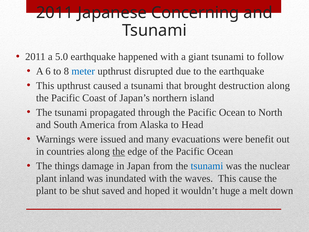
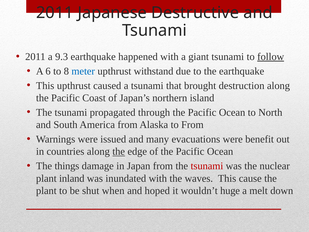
Concerning: Concerning -> Destructive
5.0: 5.0 -> 9.3
follow underline: none -> present
disrupted: disrupted -> withstand
to Head: Head -> From
tsunami at (207, 166) colour: blue -> red
saved: saved -> when
